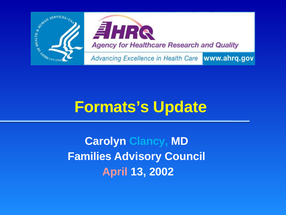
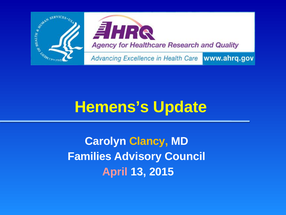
Formats’s: Formats’s -> Hemens’s
Clancy colour: light blue -> yellow
2002: 2002 -> 2015
